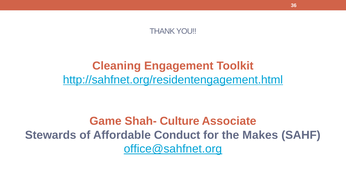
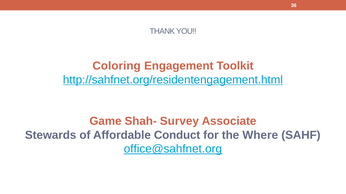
Cleaning: Cleaning -> Coloring
Culture: Culture -> Survey
Makes: Makes -> Where
